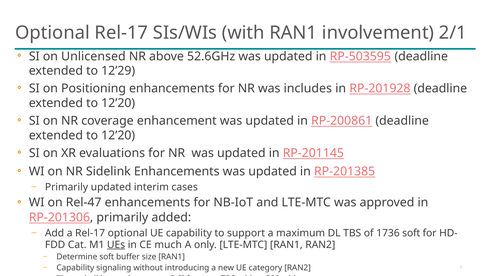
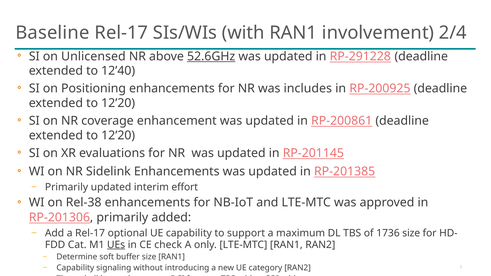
Optional at (52, 33): Optional -> Baseline
2/1: 2/1 -> 2/4
52.6GHz underline: none -> present
RP-503595: RP-503595 -> RP-291228
12’29: 12’29 -> 12’40
RP-201928: RP-201928 -> RP-200925
cases: cases -> effort
Rel-47: Rel-47 -> Rel-38
1736 soft: soft -> size
much: much -> check
